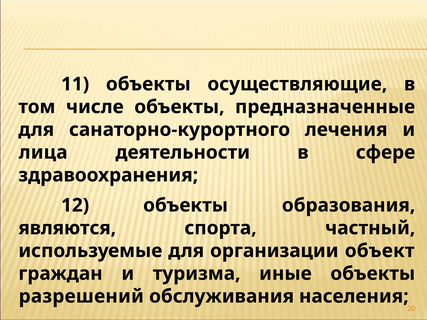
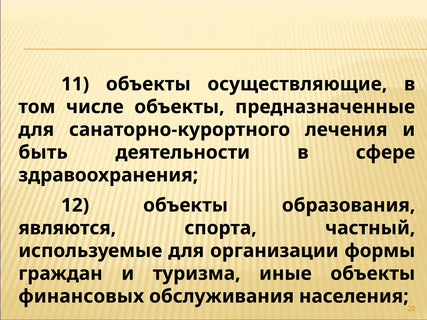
лица: лица -> быть
объект: объект -> формы
разрешений: разрешений -> финансовых
